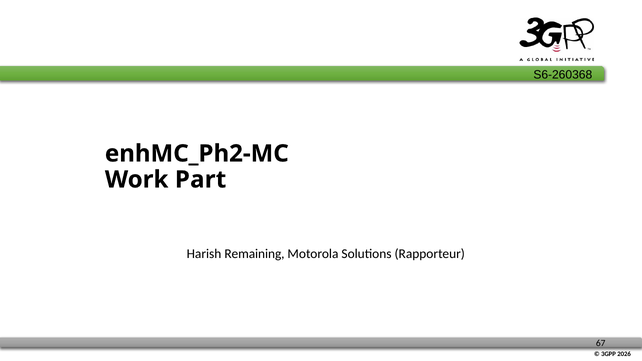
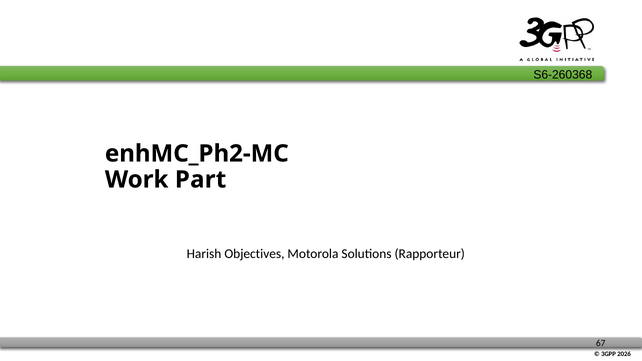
Remaining: Remaining -> Objectives
